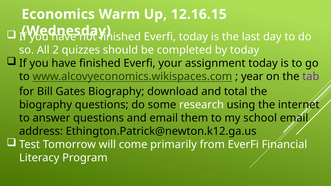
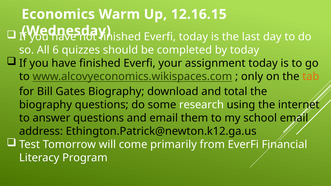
2: 2 -> 6
year: year -> only
tab colour: purple -> orange
